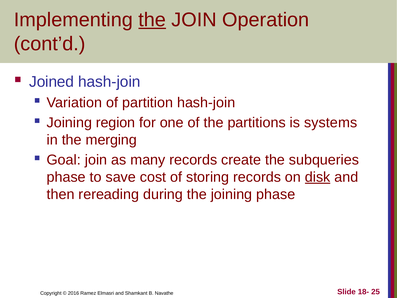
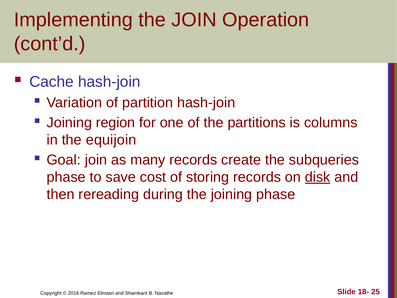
the at (152, 20) underline: present -> none
Joined: Joined -> Cache
systems: systems -> columns
merging: merging -> equijoin
